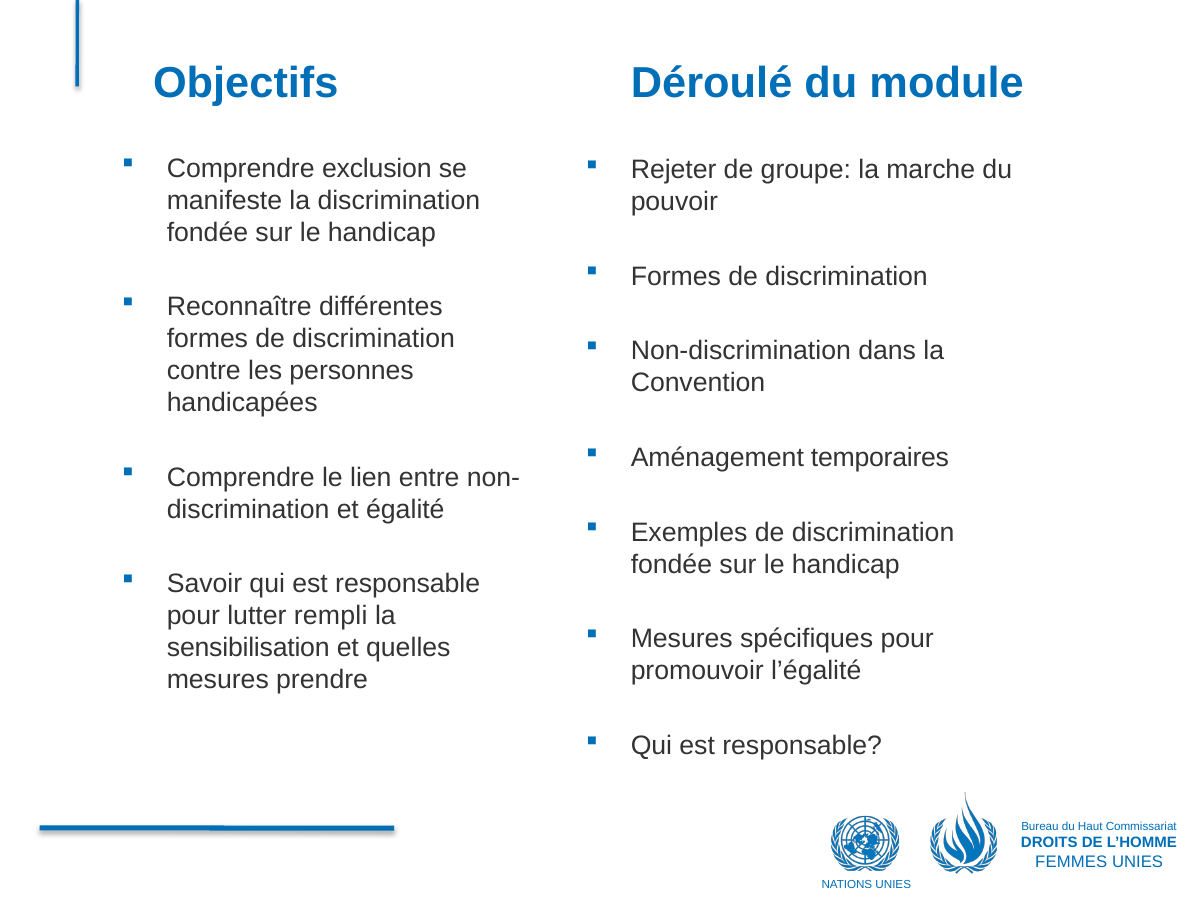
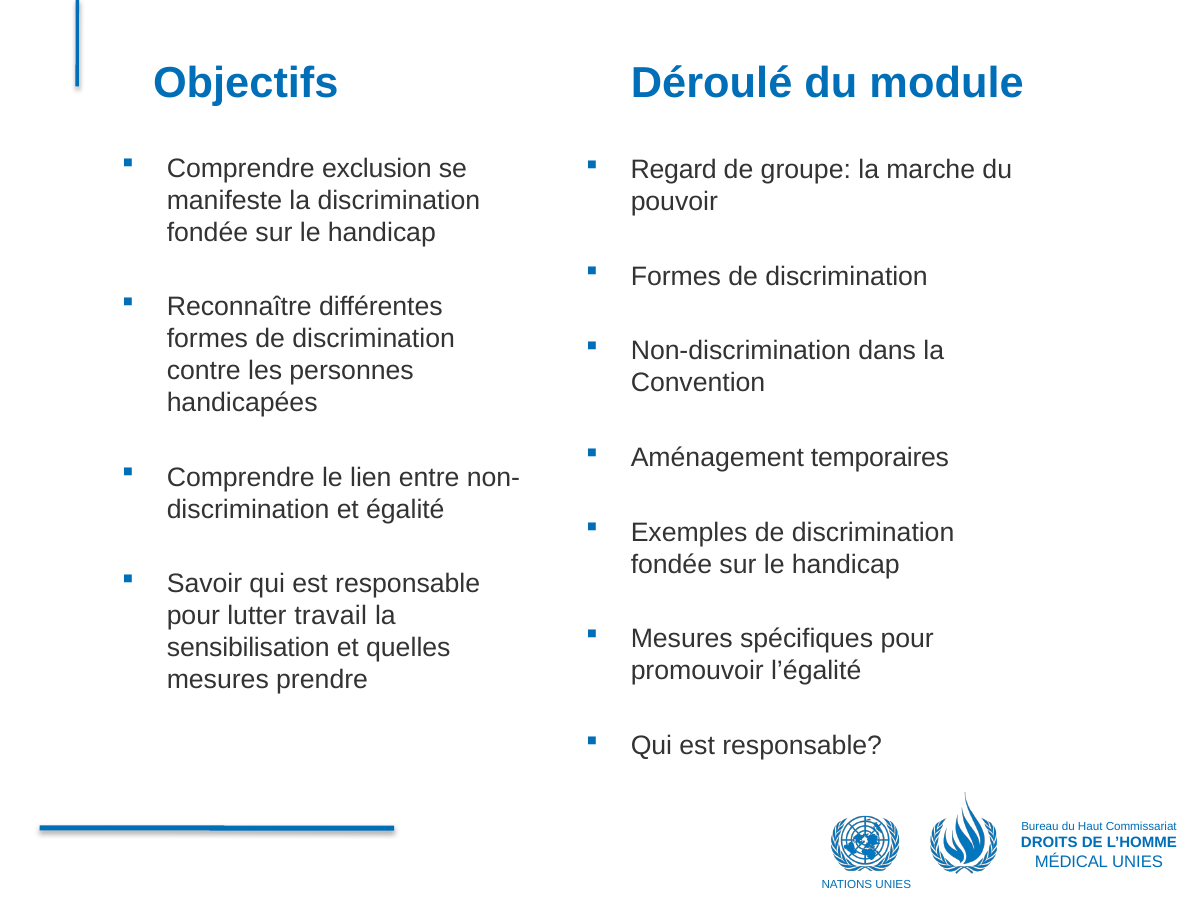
Rejeter: Rejeter -> Regard
rempli: rempli -> travail
FEMMES: FEMMES -> MÉDICAL
